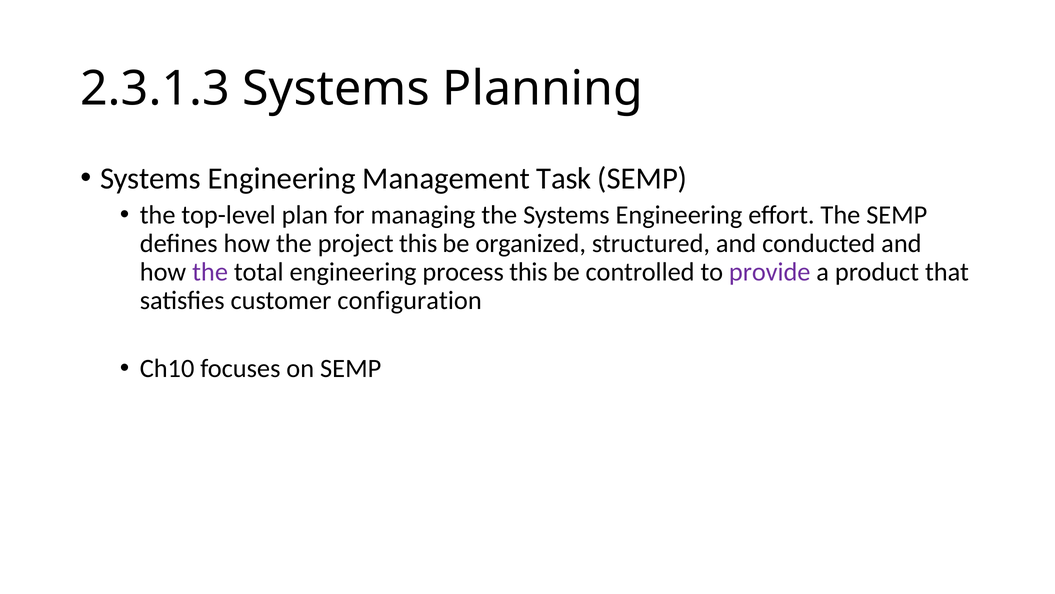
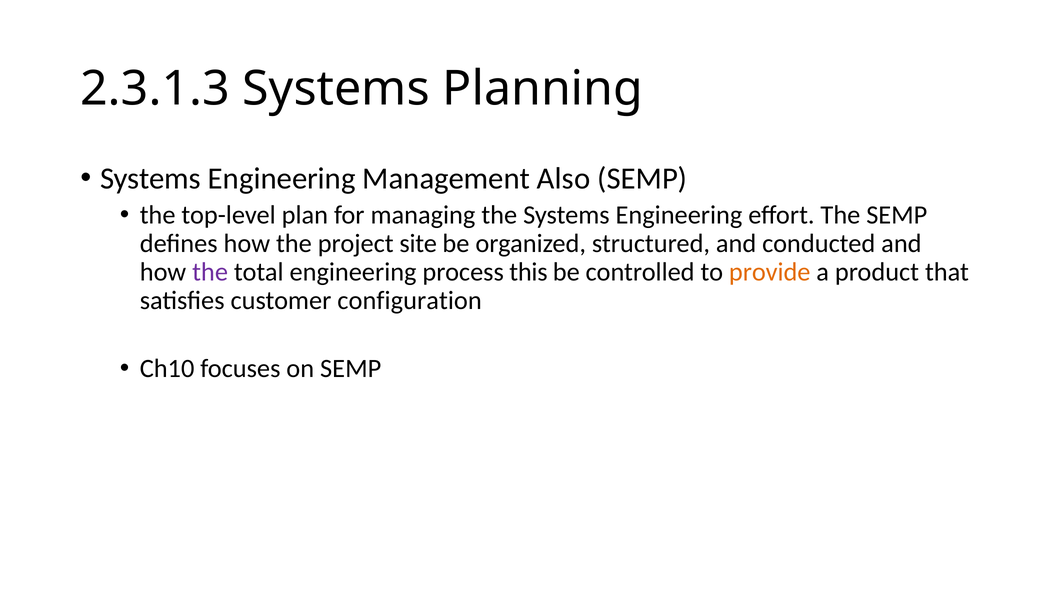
Task: Task -> Also
project this: this -> site
provide colour: purple -> orange
